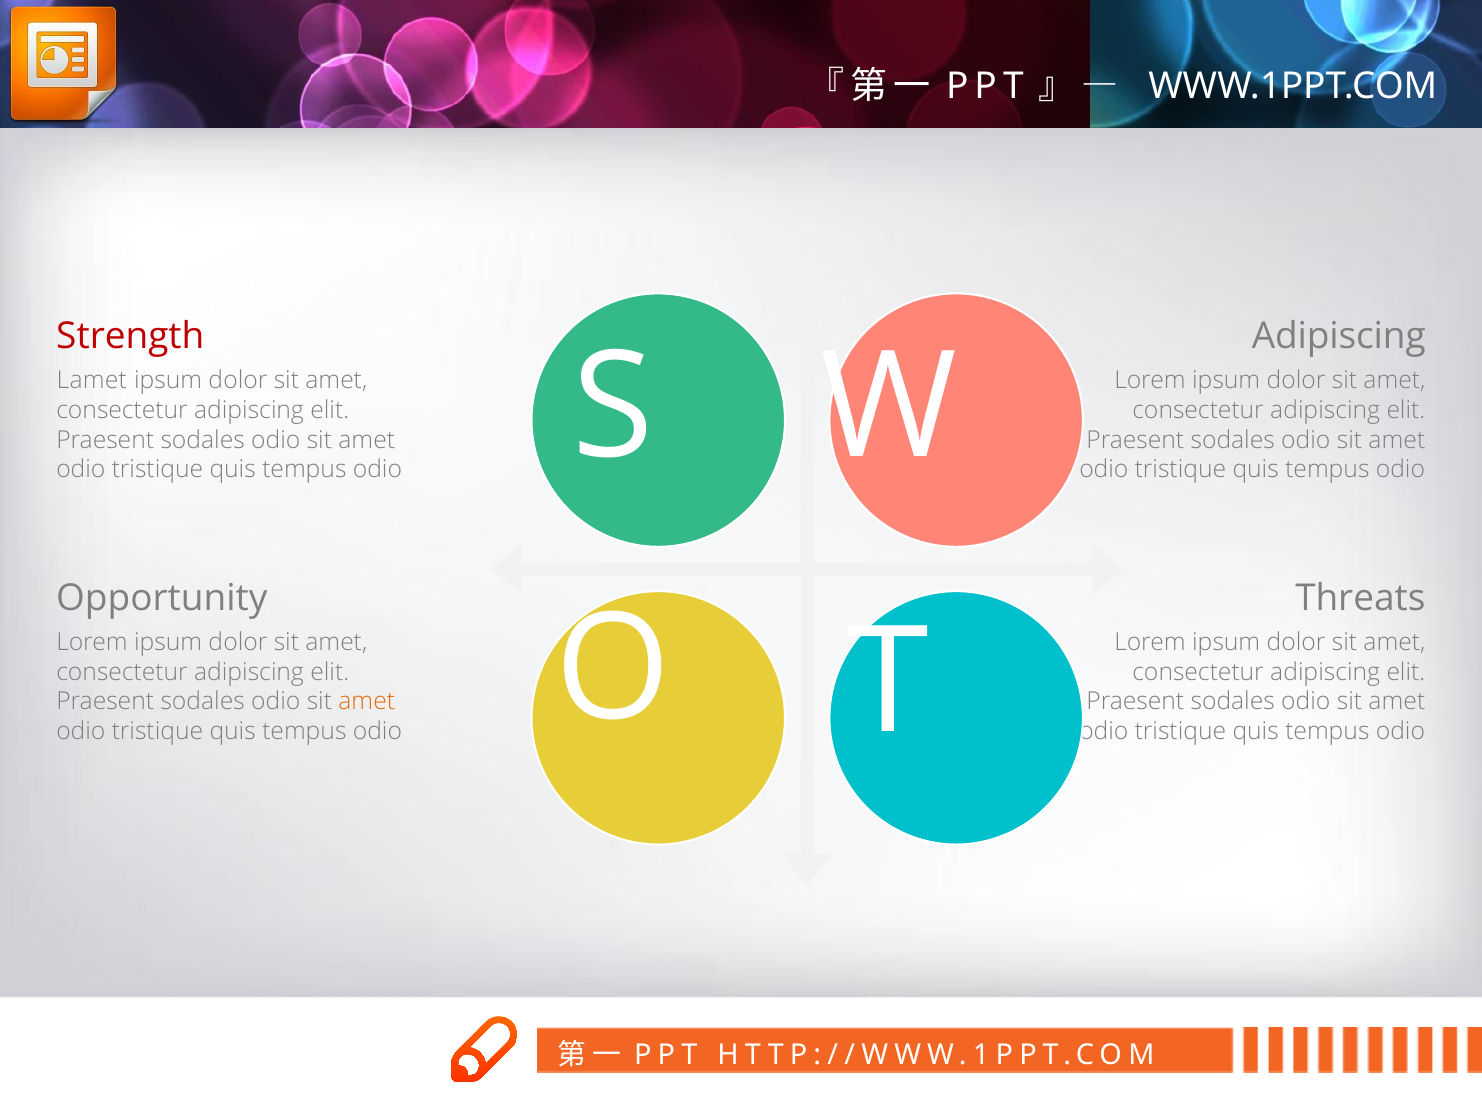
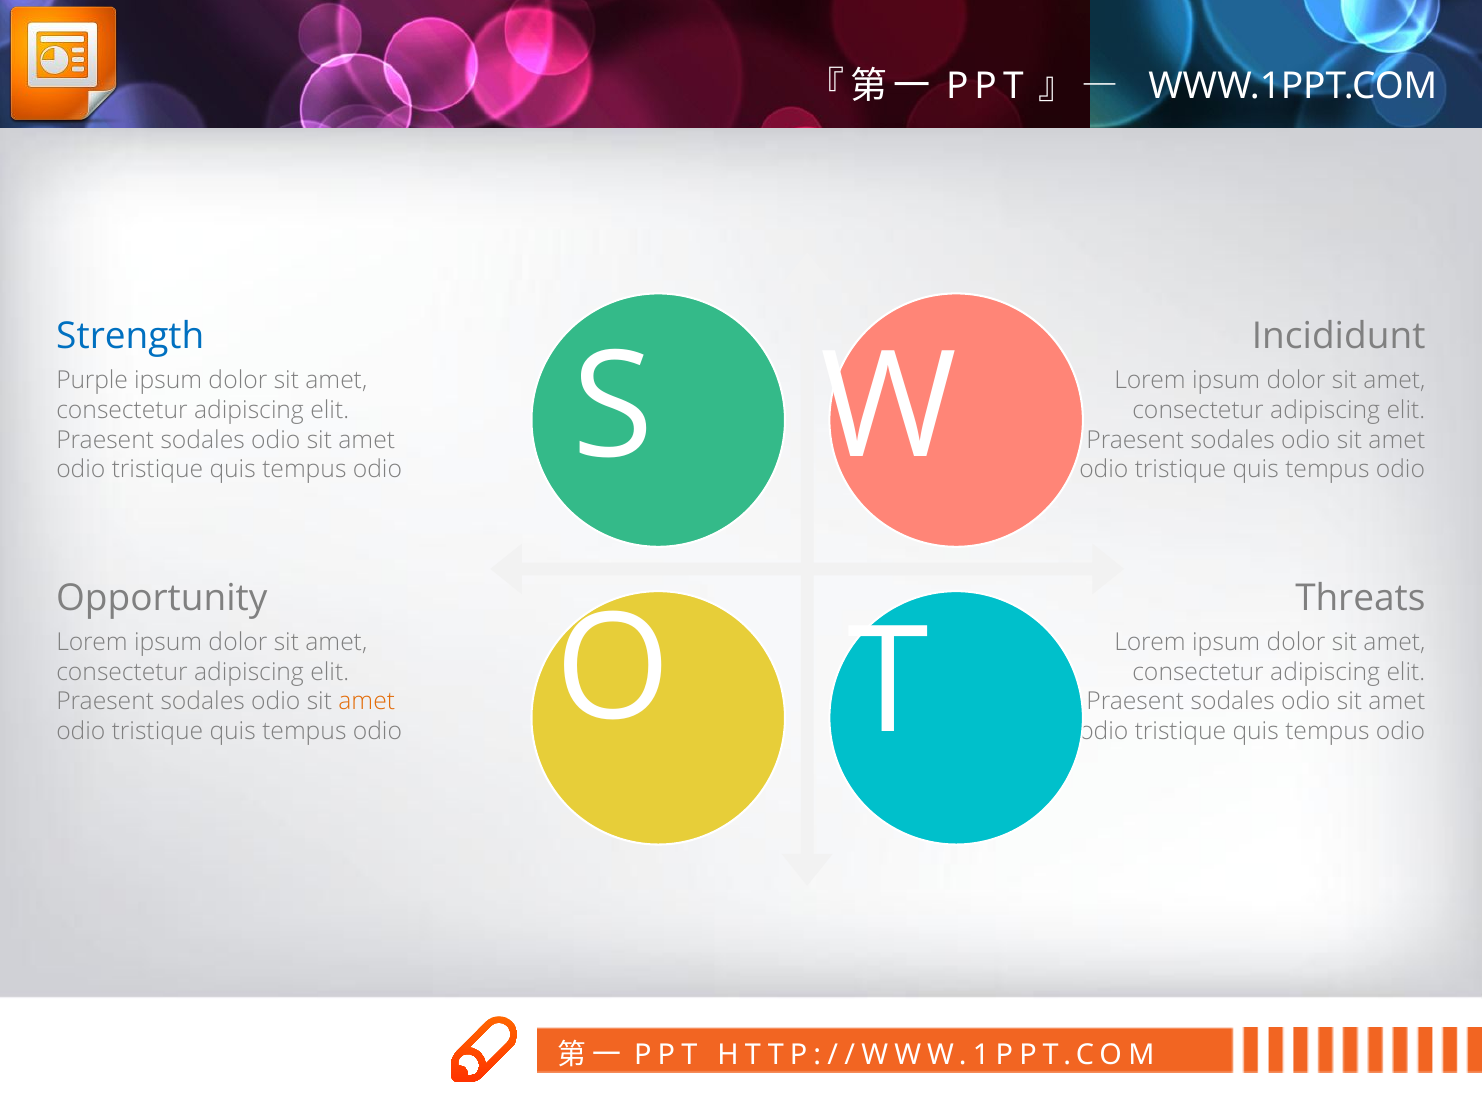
Strength colour: red -> blue
Adipiscing at (1339, 337): Adipiscing -> Incididunt
Lamet: Lamet -> Purple
